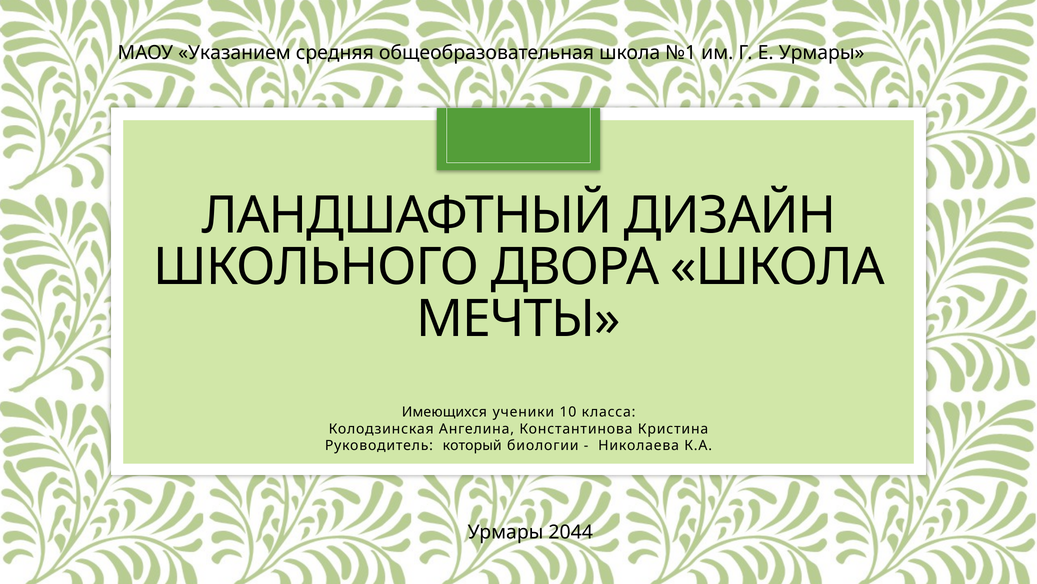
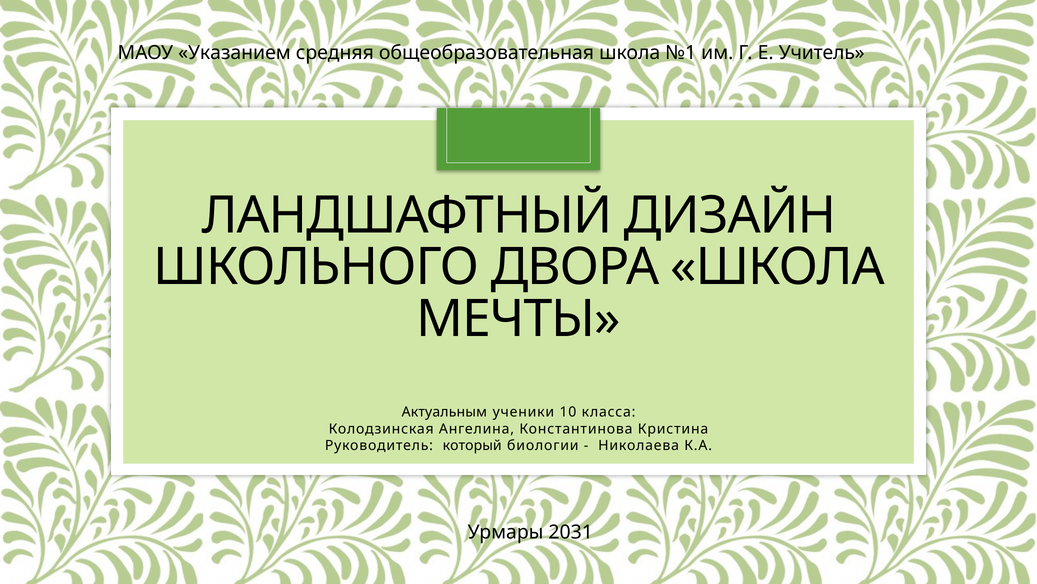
Е Урмары: Урмары -> Учитель
Имеющихся: Имеющихся -> Актуальным
2044: 2044 -> 2031
